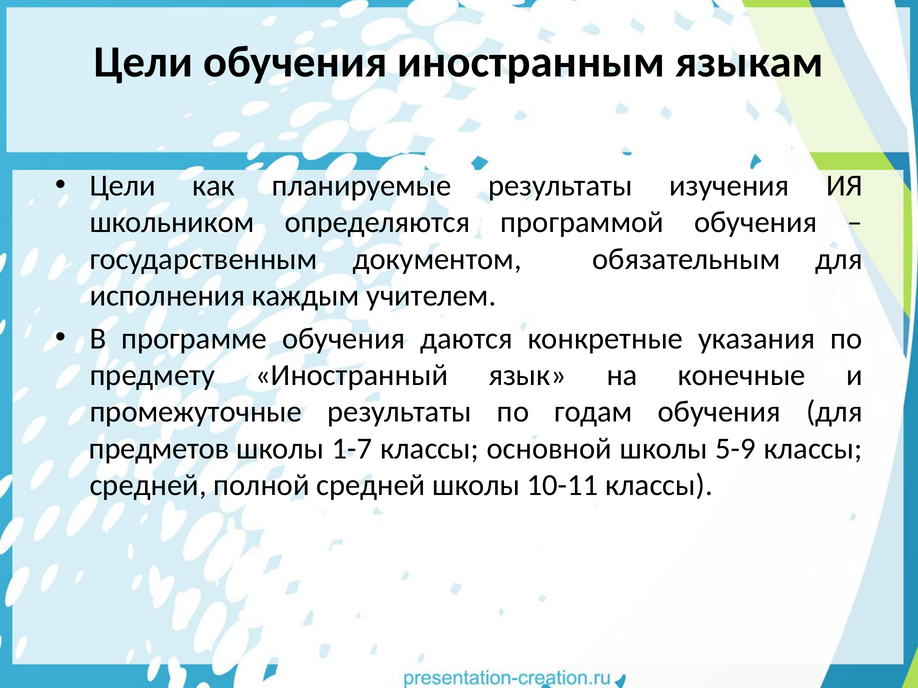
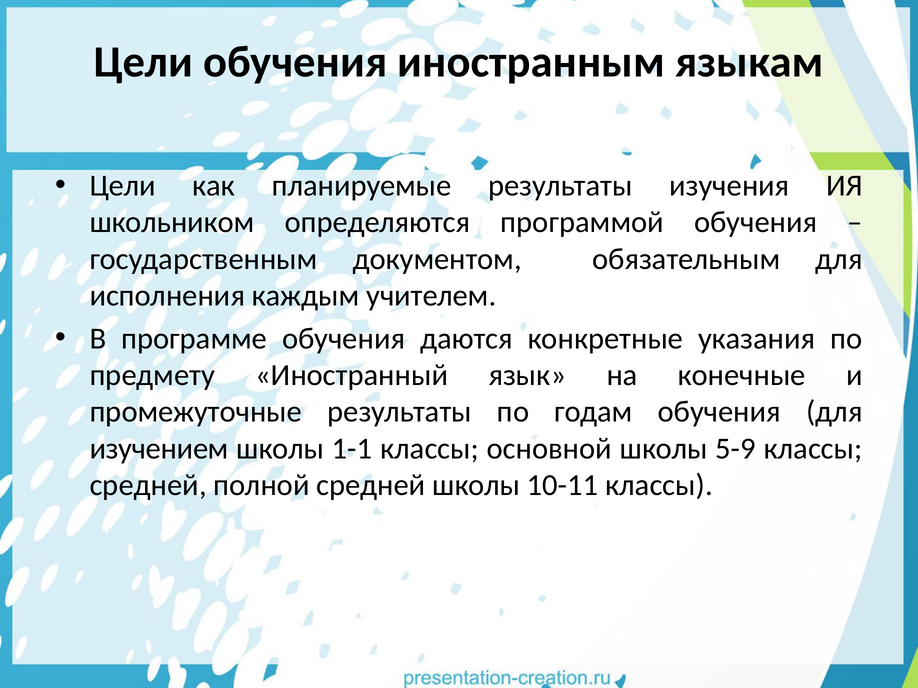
предметов: предметов -> изучением
1-7: 1-7 -> 1-1
